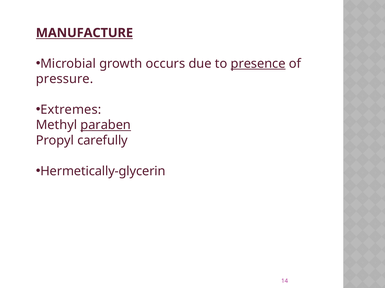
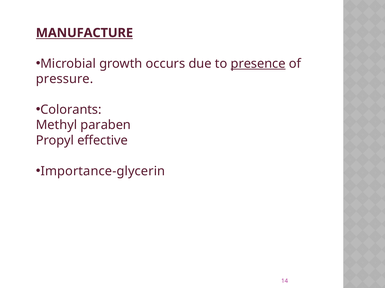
Extremes: Extremes -> Colorants
paraben underline: present -> none
carefully: carefully -> effective
Hermetically-glycerin: Hermetically-glycerin -> Importance-glycerin
